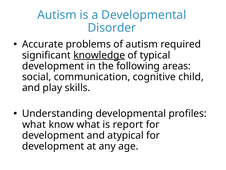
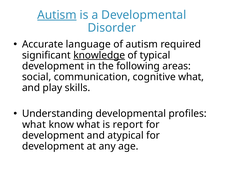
Autism at (57, 15) underline: none -> present
problems: problems -> language
cognitive child: child -> what
